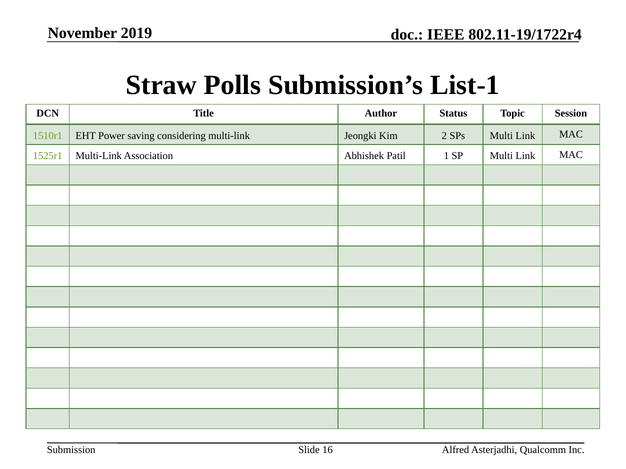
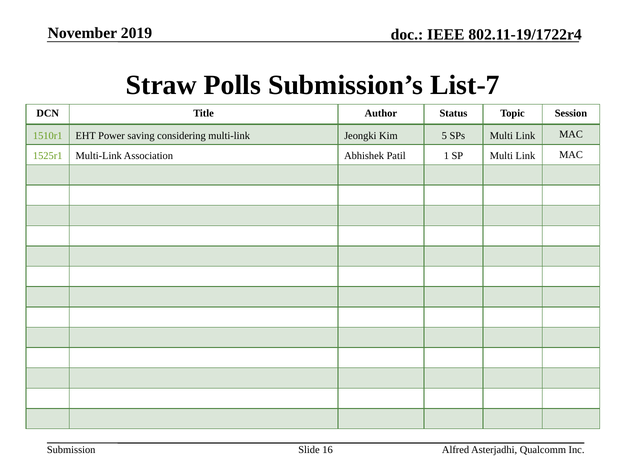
List-1: List-1 -> List-7
2: 2 -> 5
